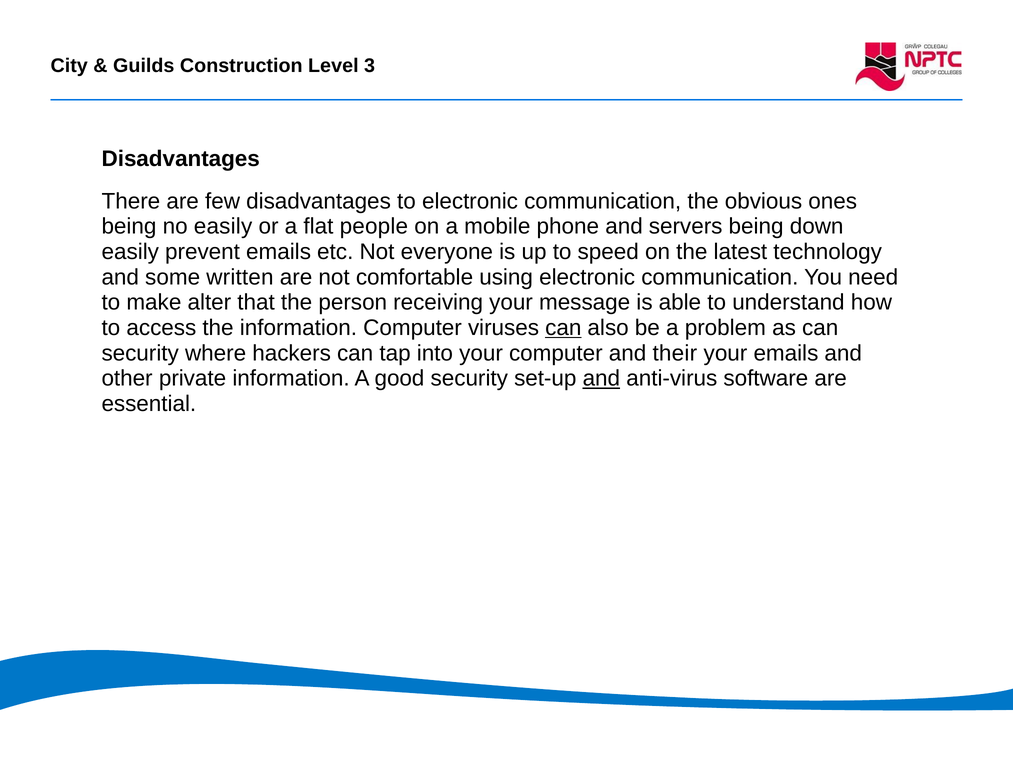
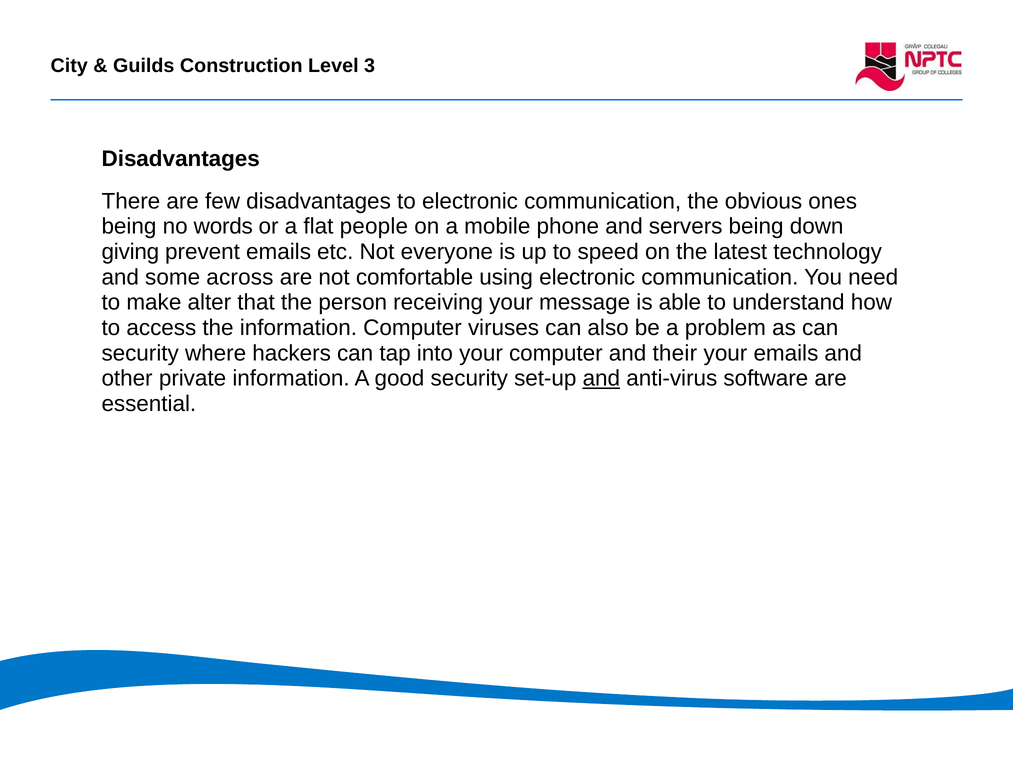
no easily: easily -> words
easily at (130, 252): easily -> giving
written: written -> across
can at (563, 328) underline: present -> none
